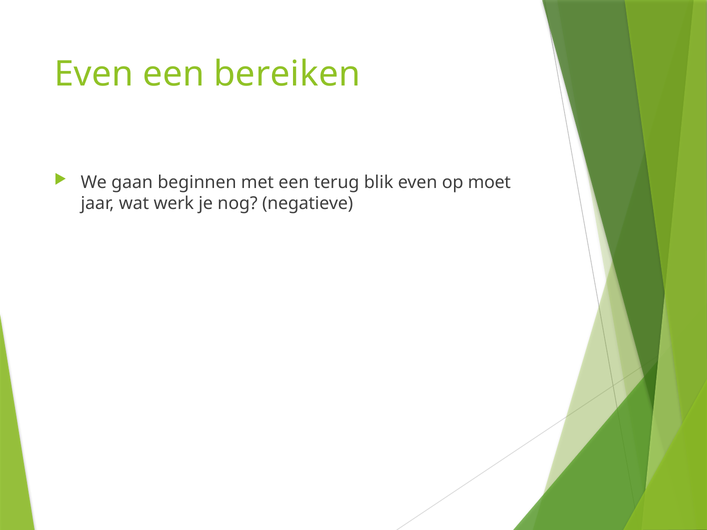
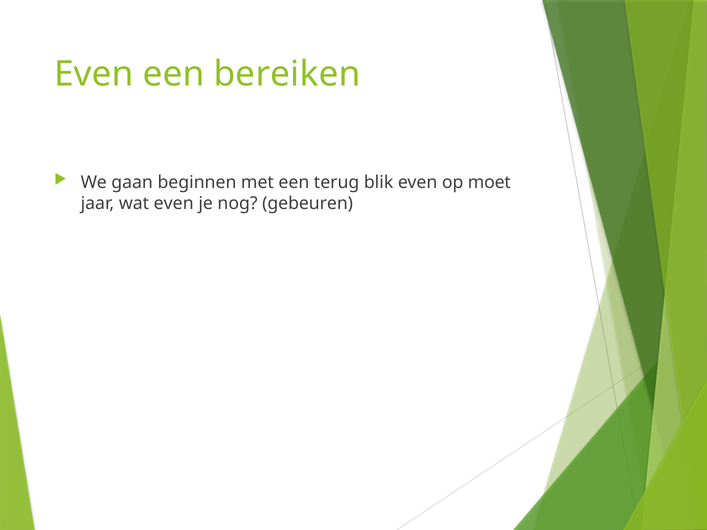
wat werk: werk -> even
negatieve: negatieve -> gebeuren
